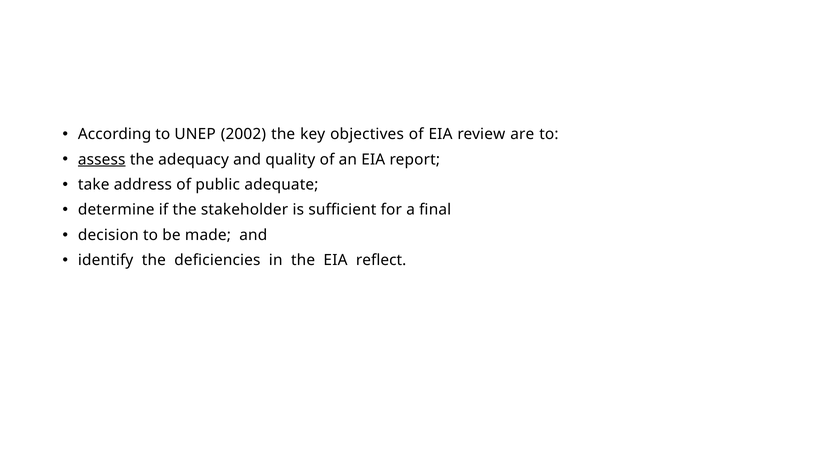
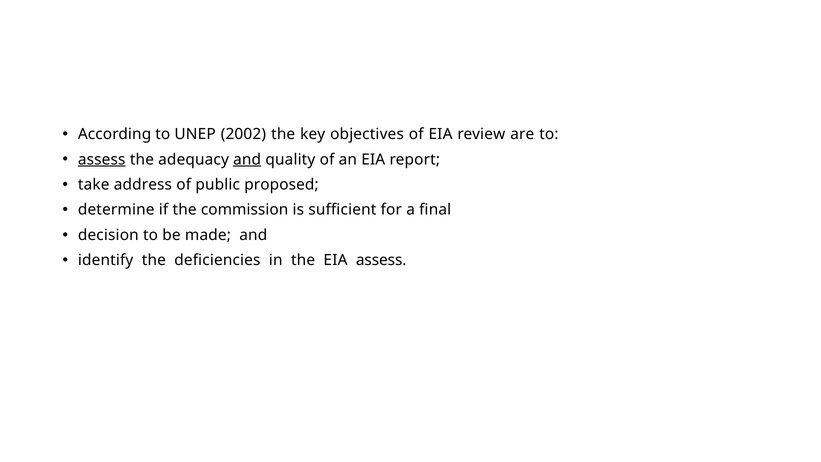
and at (247, 159) underline: none -> present
adequate: adequate -> proposed
stakeholder: stakeholder -> commission
EIA reflect: reflect -> assess
